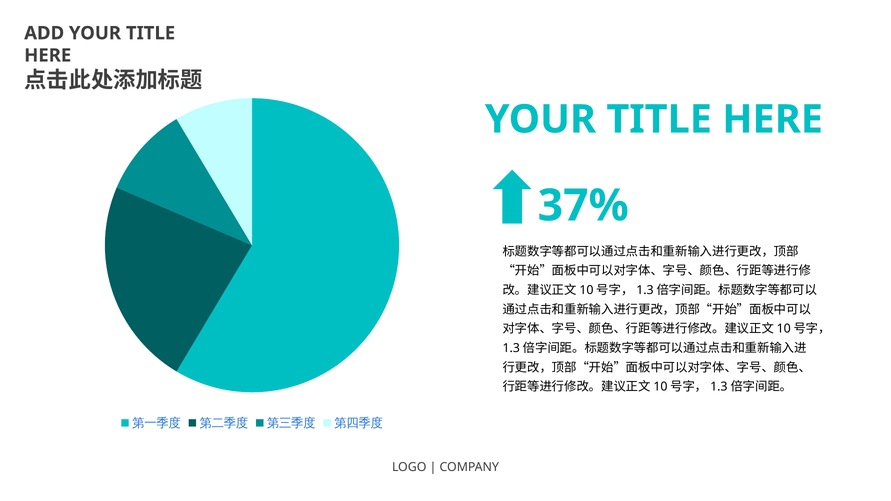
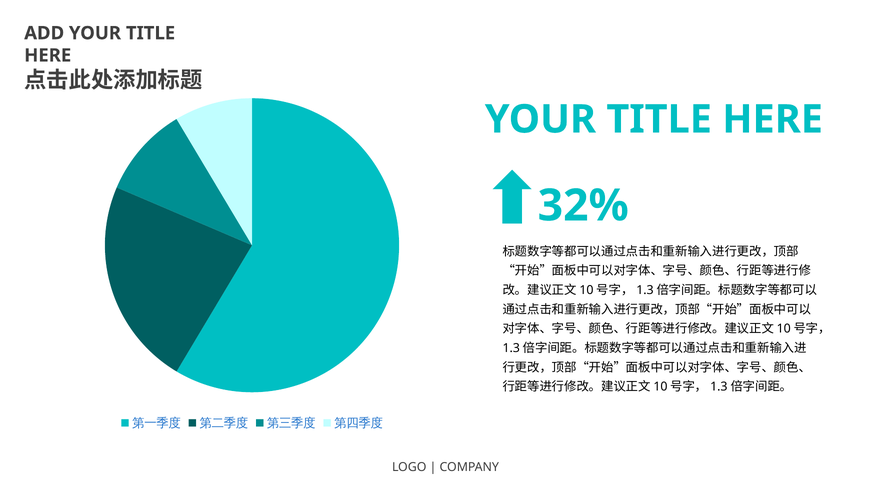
37%: 37% -> 32%
